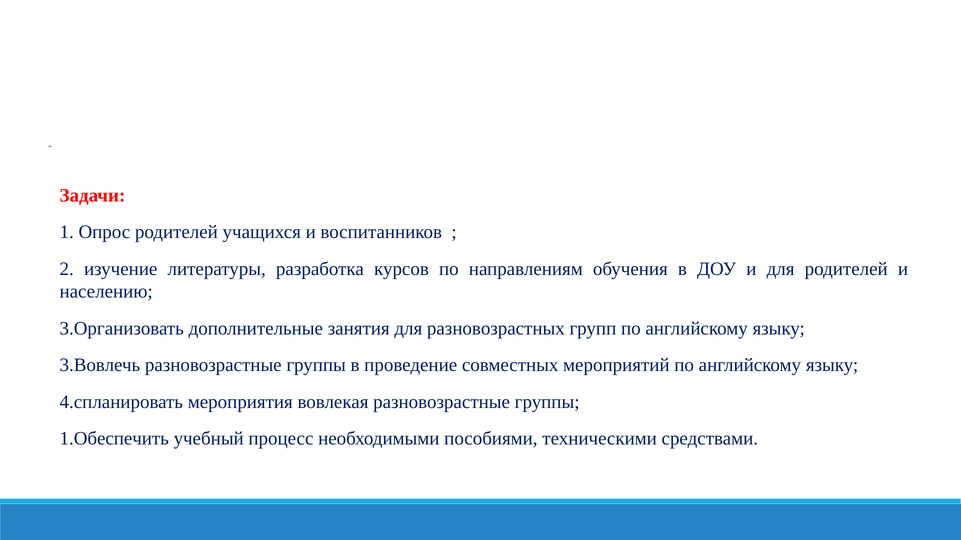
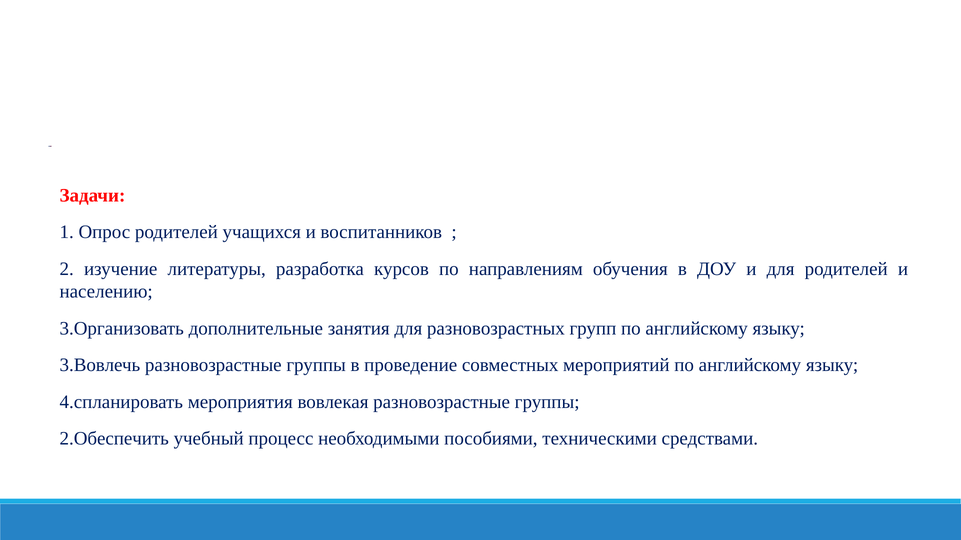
1.Обеспечить: 1.Обеспечить -> 2.Обеспечить
